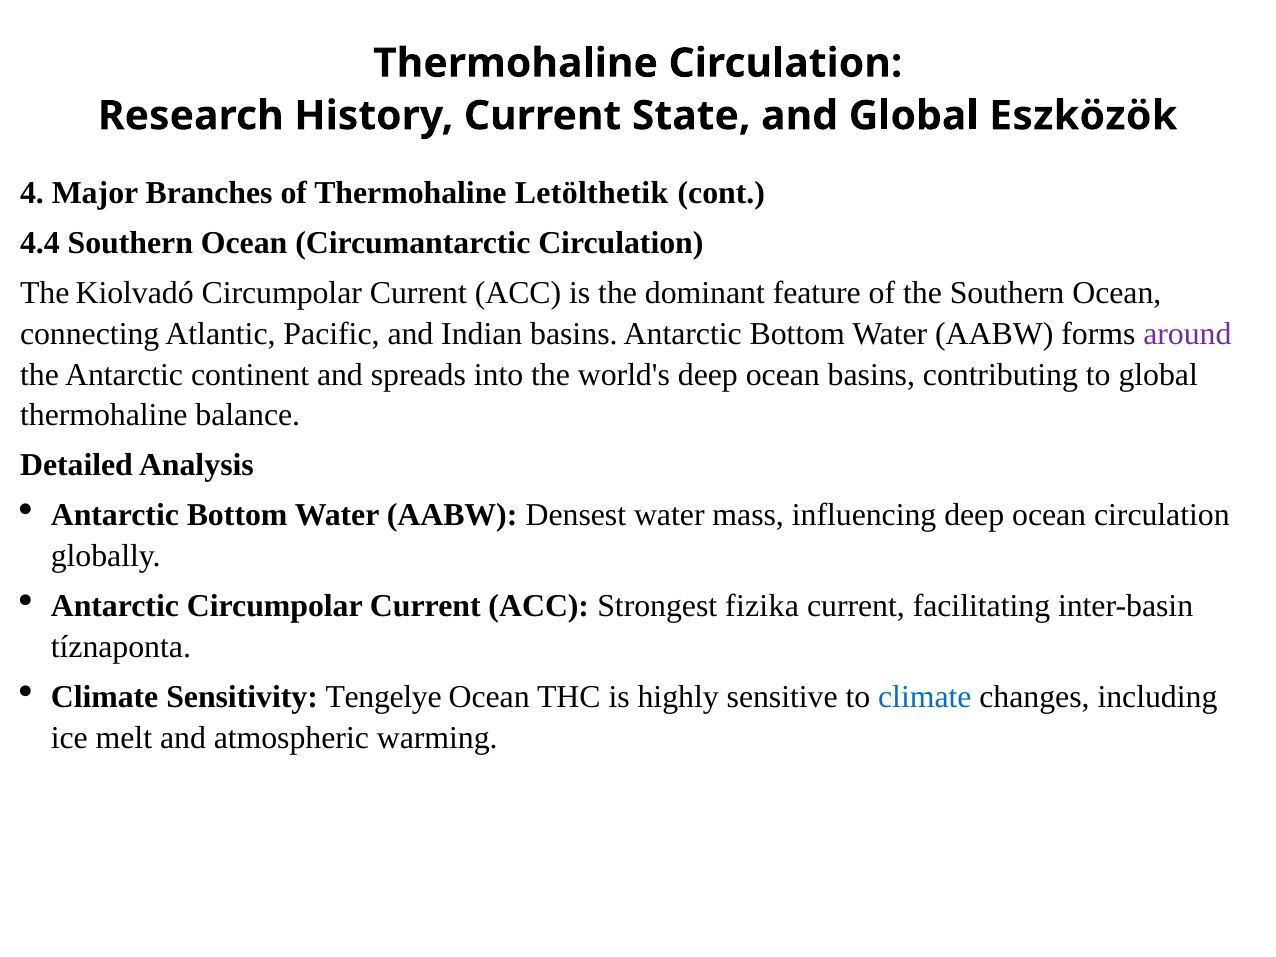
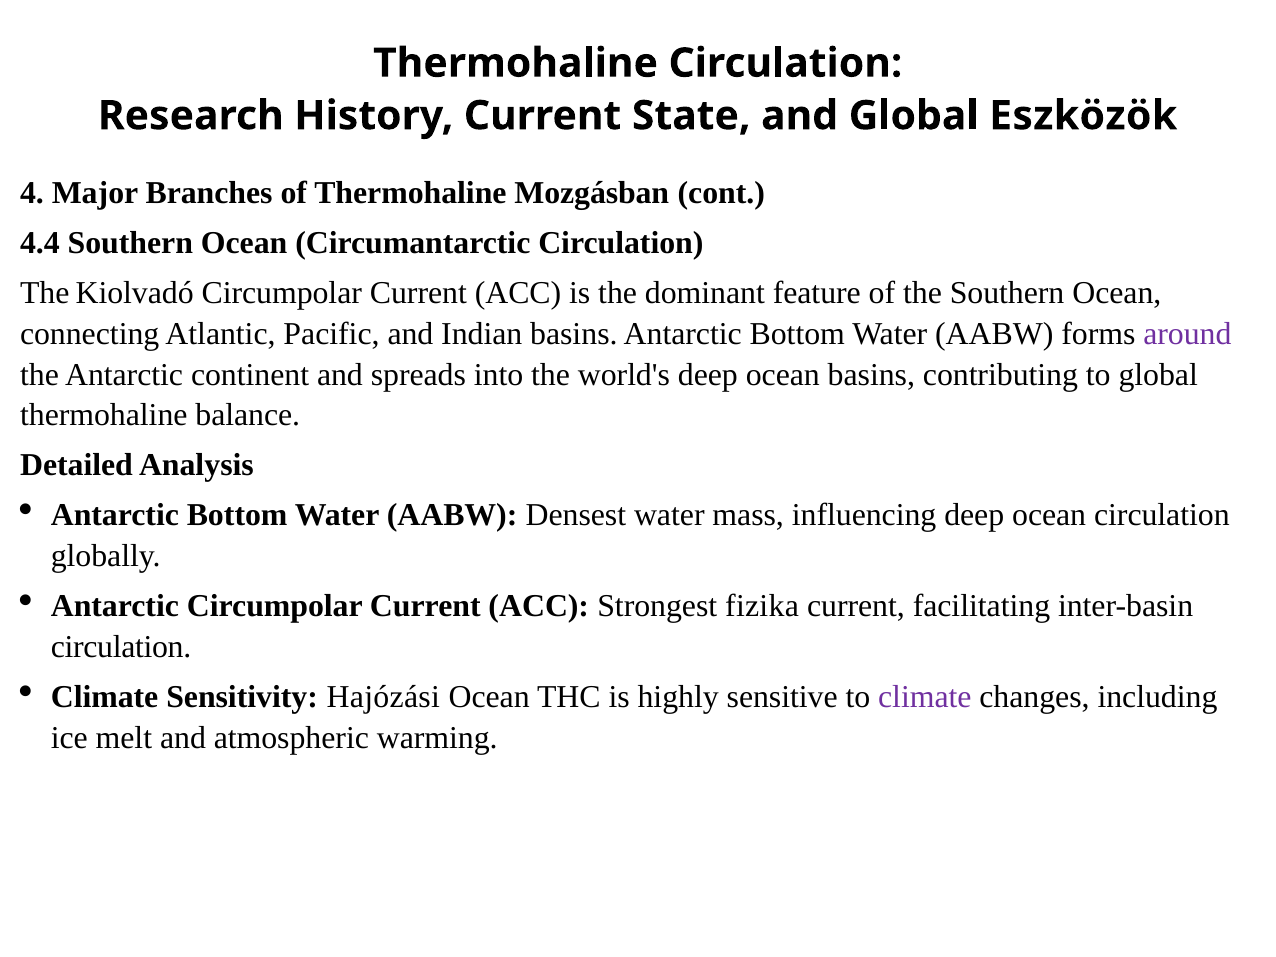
Letölthetik: Letölthetik -> Mozgásban
tíznaponta at (121, 647): tíznaponta -> circulation
Tengelye: Tengelye -> Hajózási
climate at (925, 697) colour: blue -> purple
